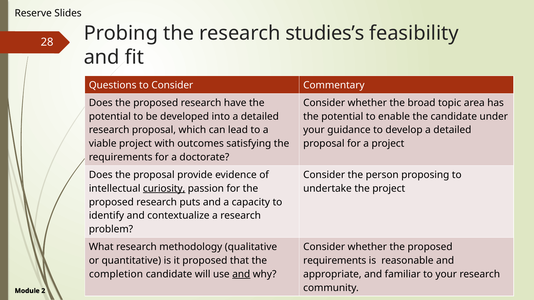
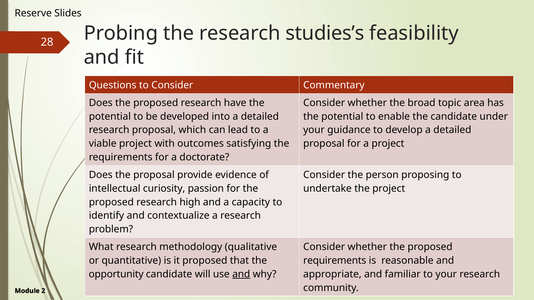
curiosity underline: present -> none
puts: puts -> high
completion: completion -> opportunity
